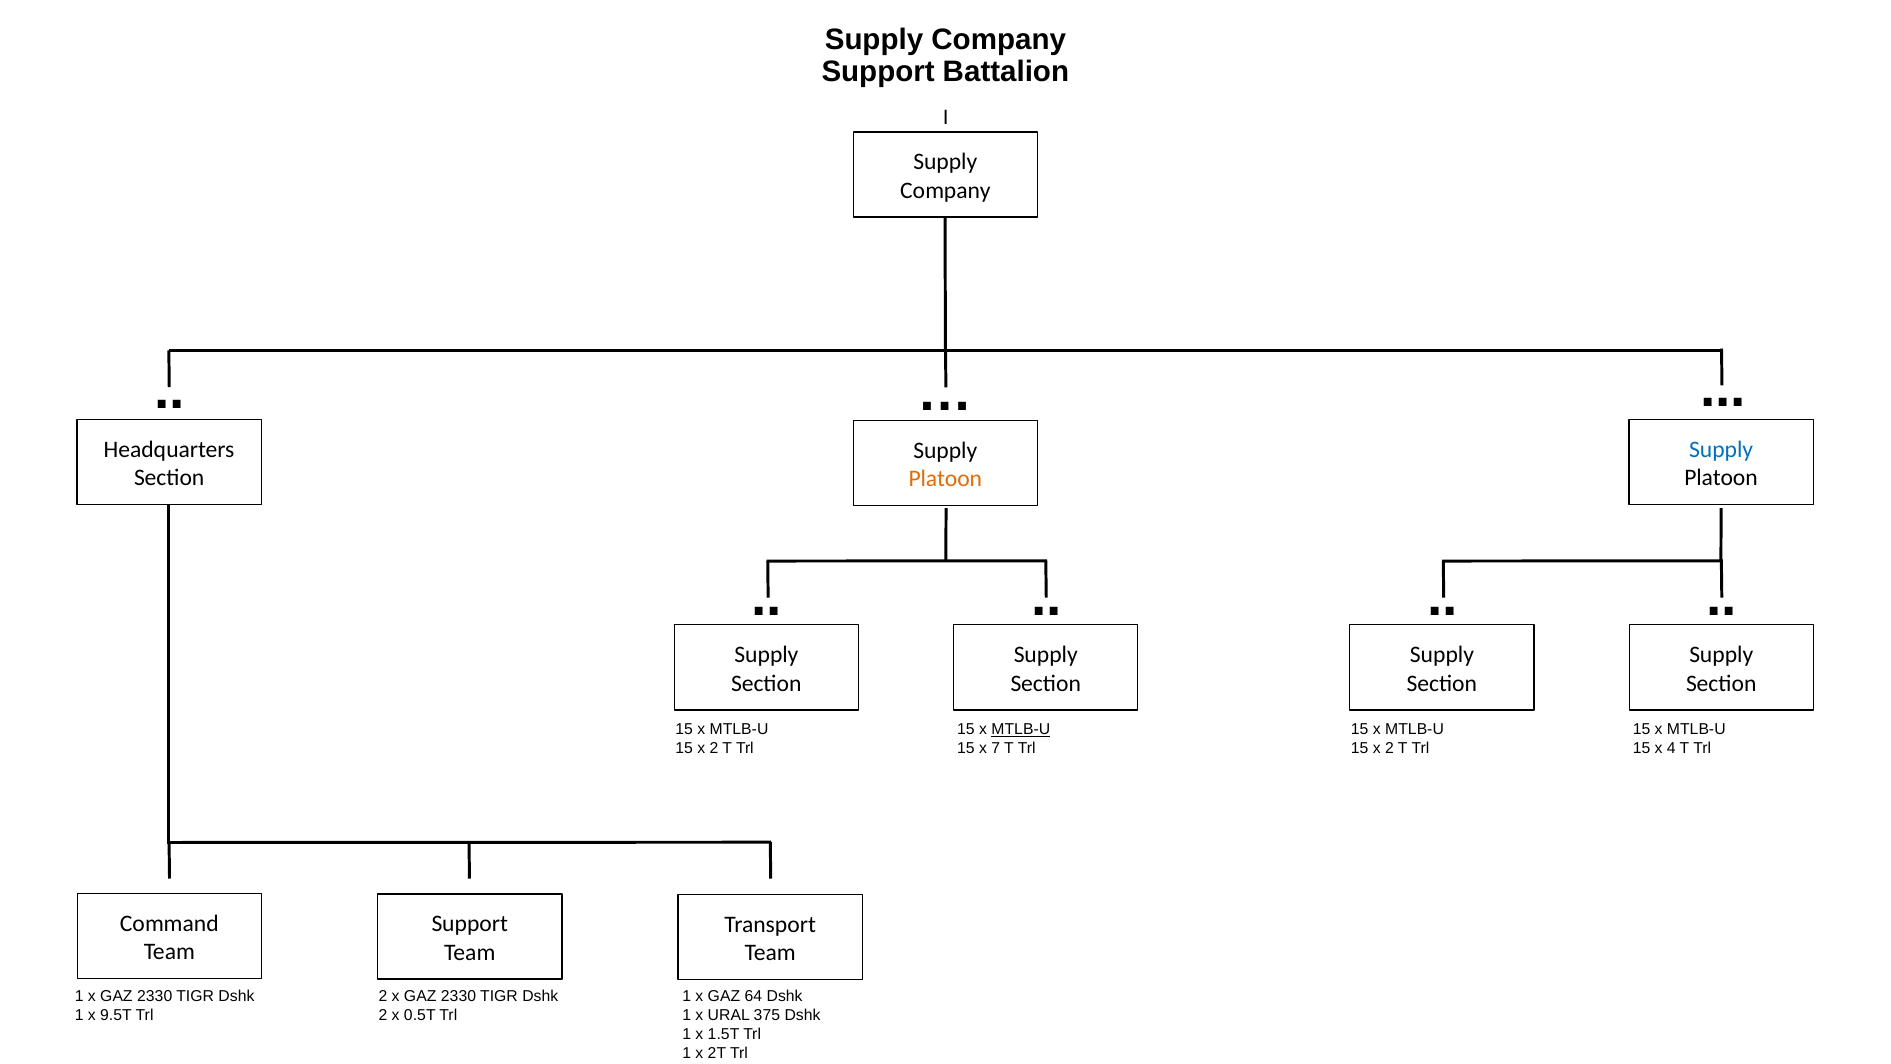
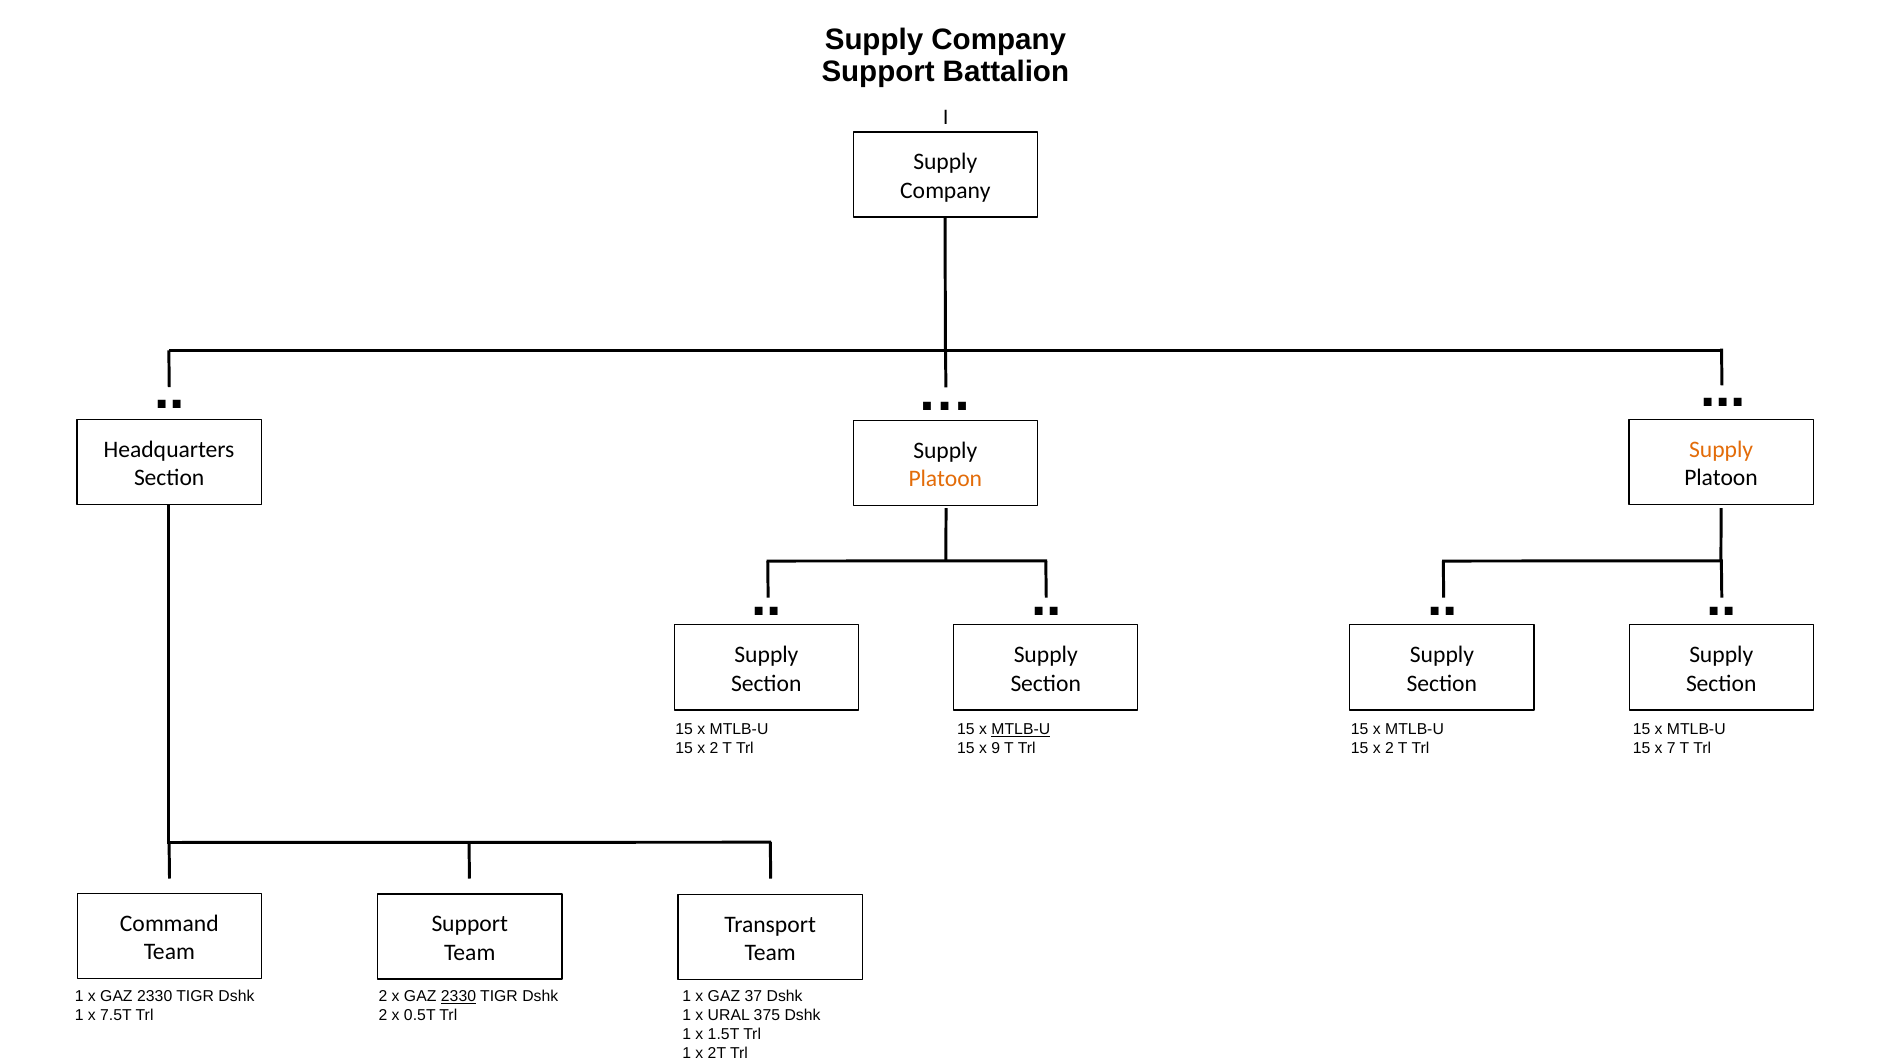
Supply at (1721, 449) colour: blue -> orange
7: 7 -> 9
4: 4 -> 7
2330 at (459, 996) underline: none -> present
64: 64 -> 37
9.5T: 9.5T -> 7.5T
